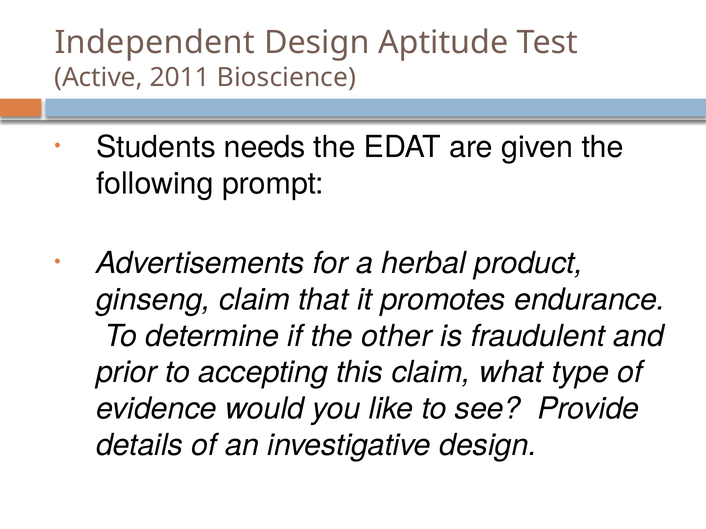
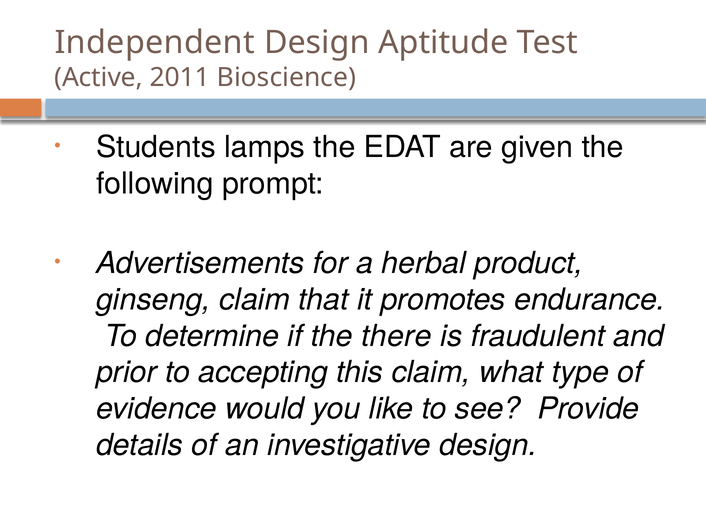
needs: needs -> lamps
other: other -> there
